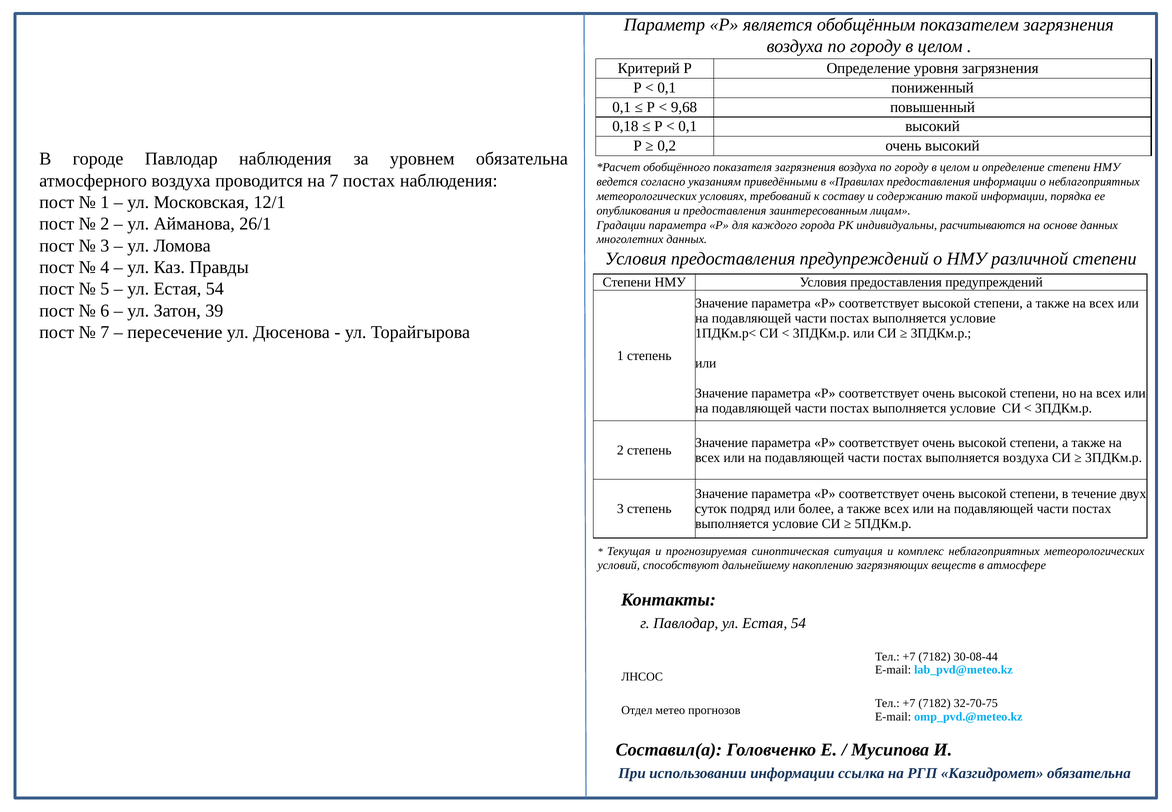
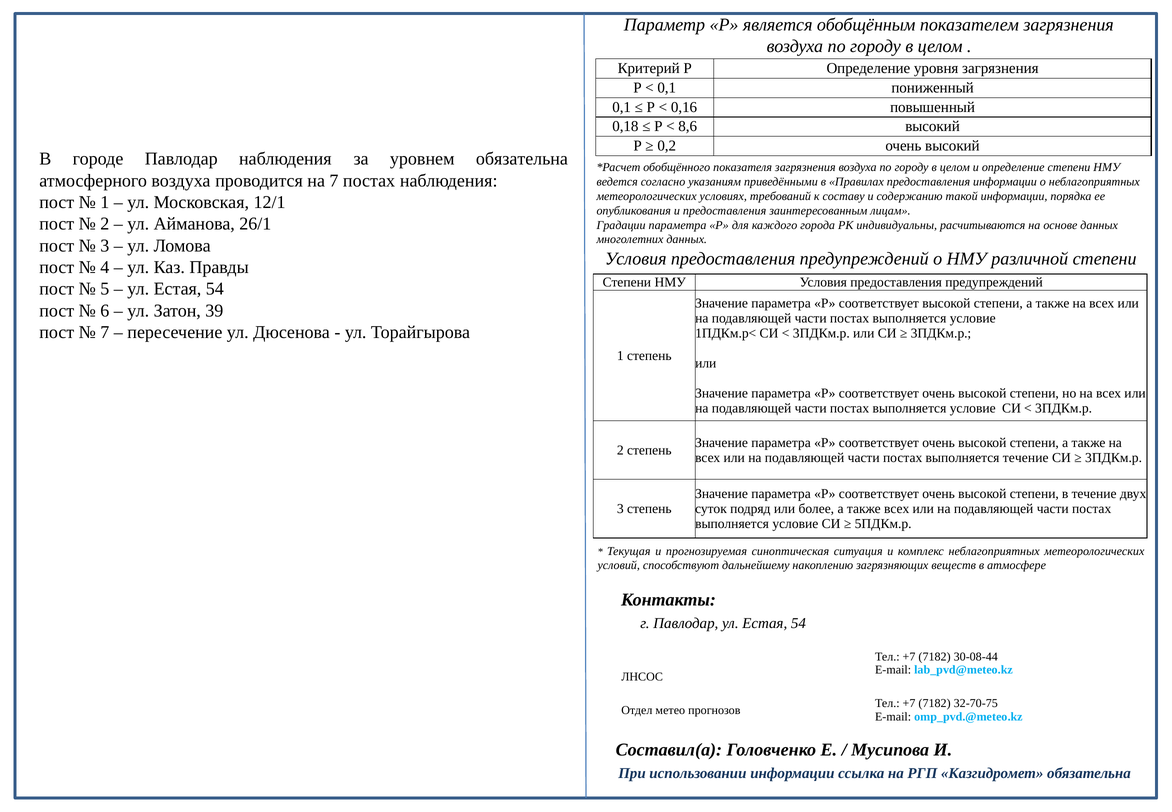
9,68: 9,68 -> 0,16
0,1 at (688, 126): 0,1 -> 8,6
выполняется воздуха: воздуха -> течение
